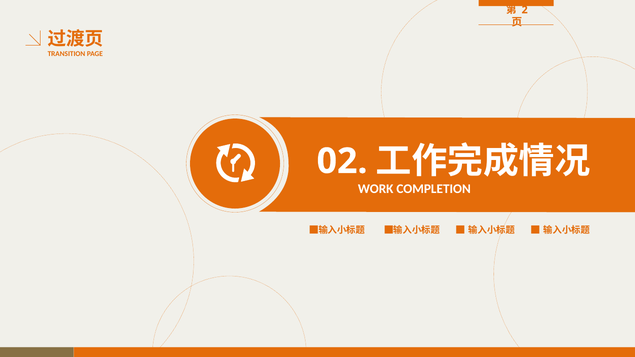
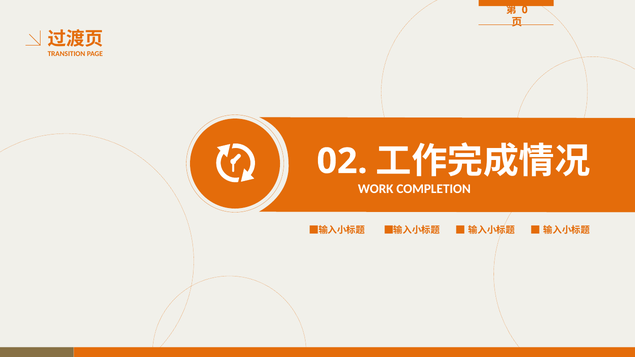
2: 2 -> 0
